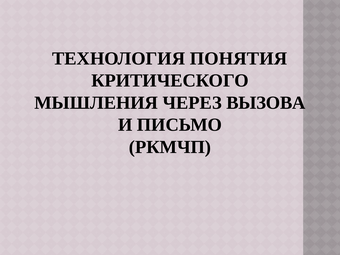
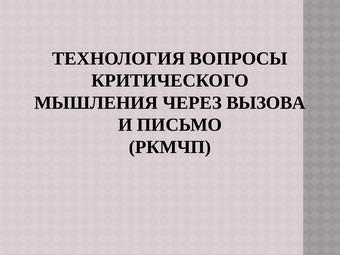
ПОНЯТИЯ: ПОНЯТИЯ -> ВОПРОСЫ
